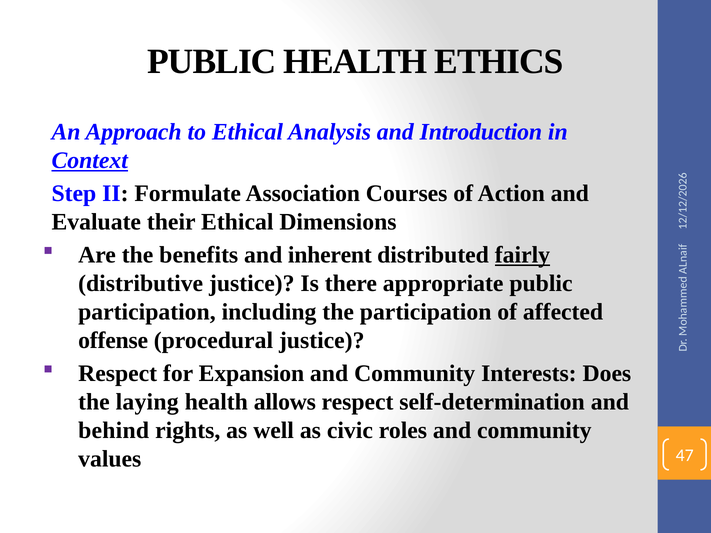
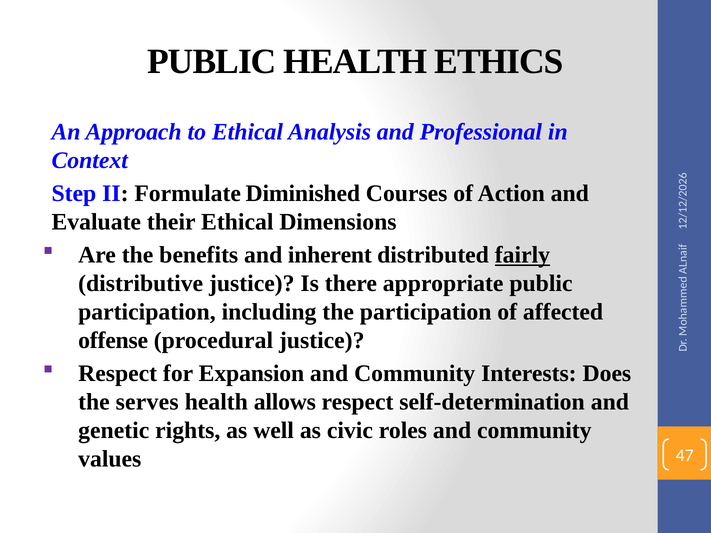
Introduction: Introduction -> Professional
Context underline: present -> none
Association: Association -> Diminished
laying: laying -> serves
behind: behind -> genetic
